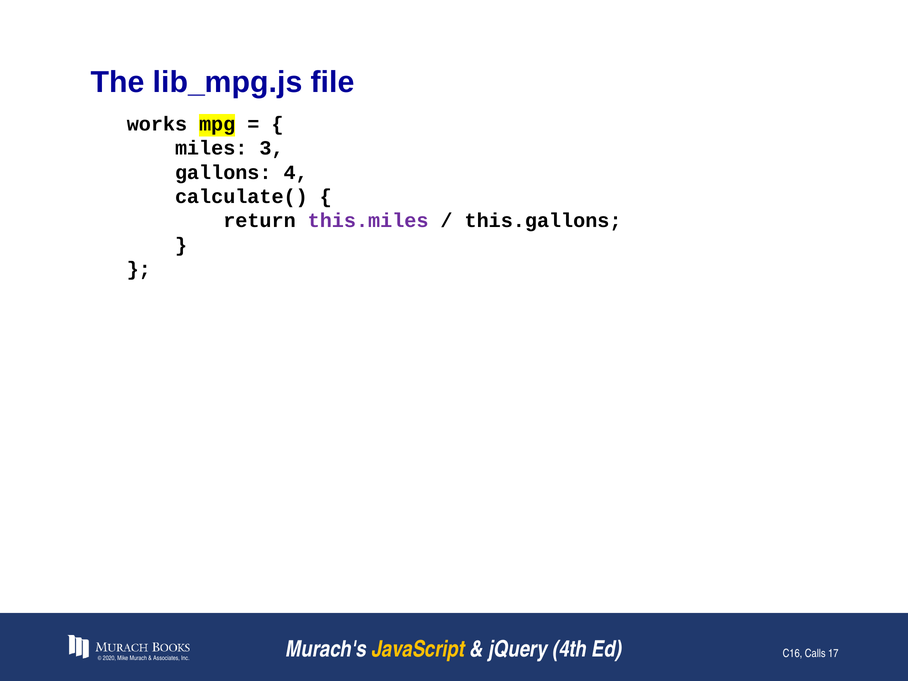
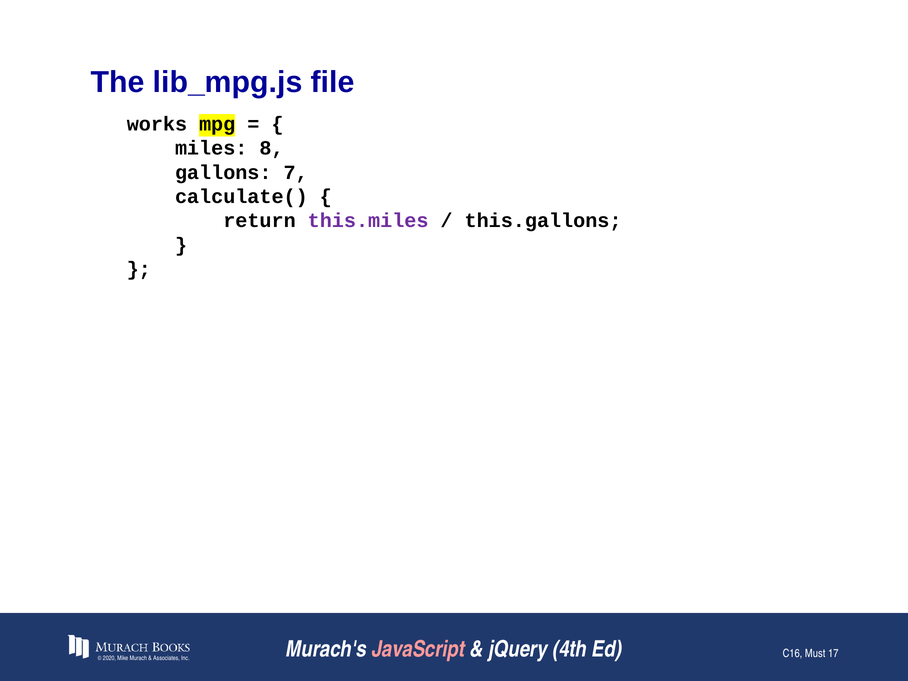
3: 3 -> 8
4: 4 -> 7
JavaScript colour: yellow -> pink
Calls: Calls -> Must
